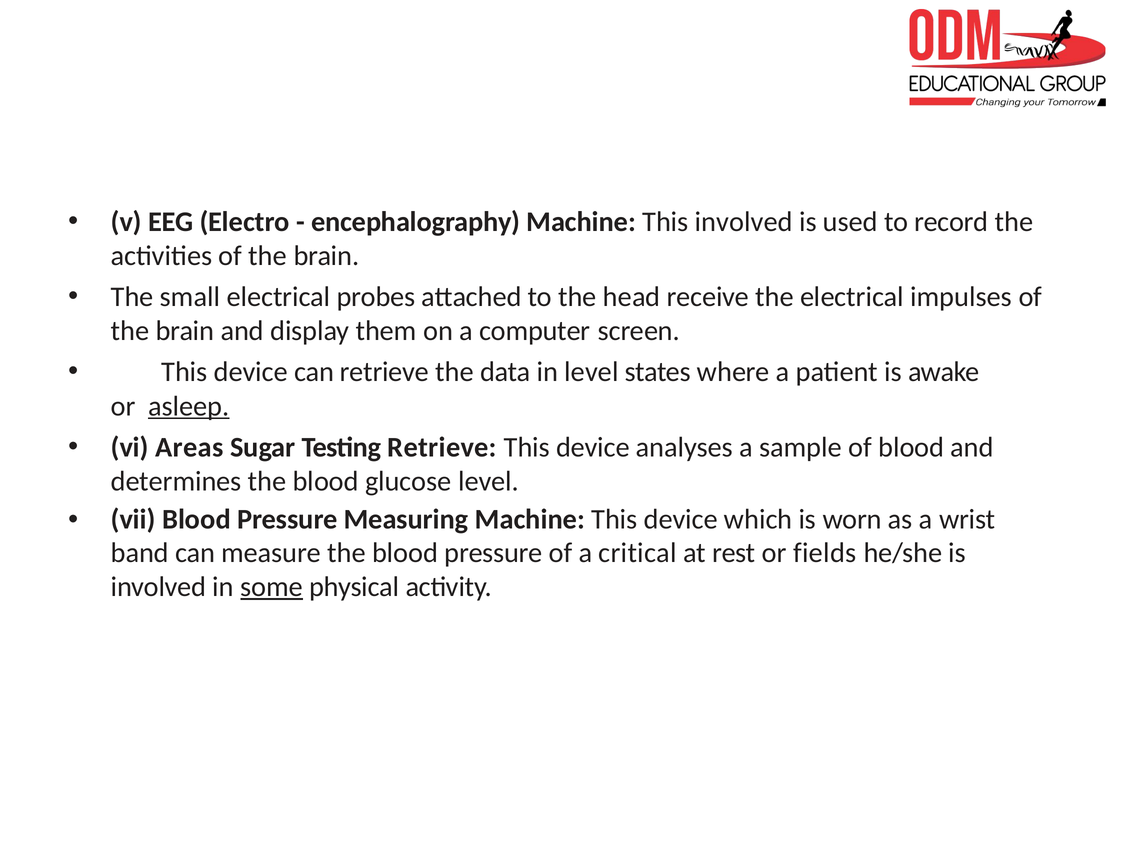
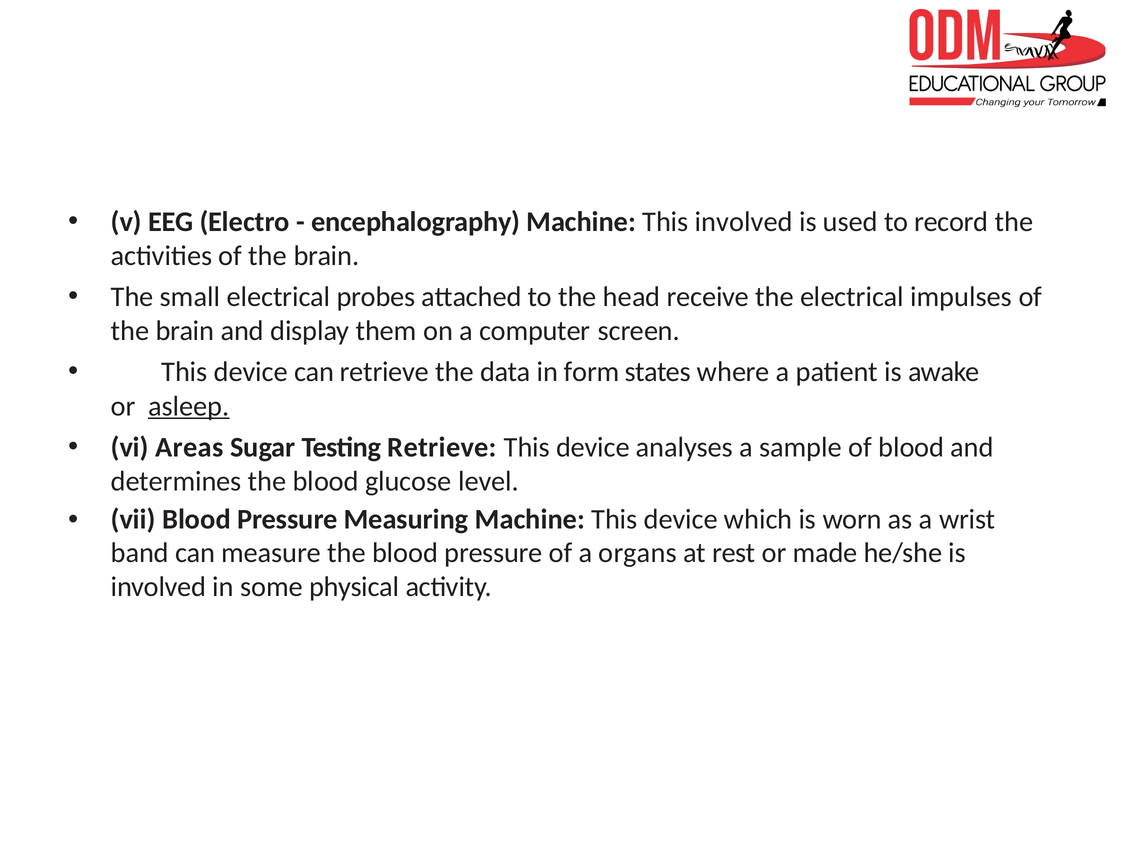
in level: level -> form
critical: critical -> organs
fields: fields -> made
some underline: present -> none
